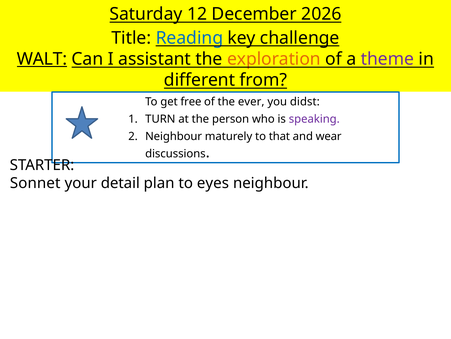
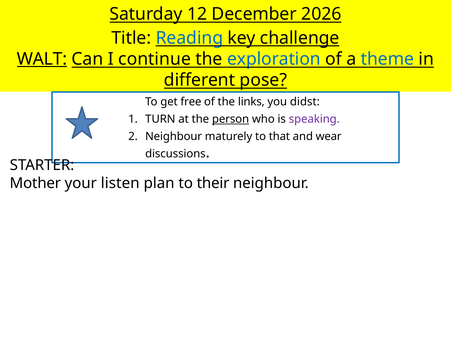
assistant: assistant -> continue
exploration colour: orange -> blue
theme colour: purple -> blue
from: from -> pose
ever: ever -> links
person underline: none -> present
Sonnet: Sonnet -> Mother
detail: detail -> listen
eyes: eyes -> their
